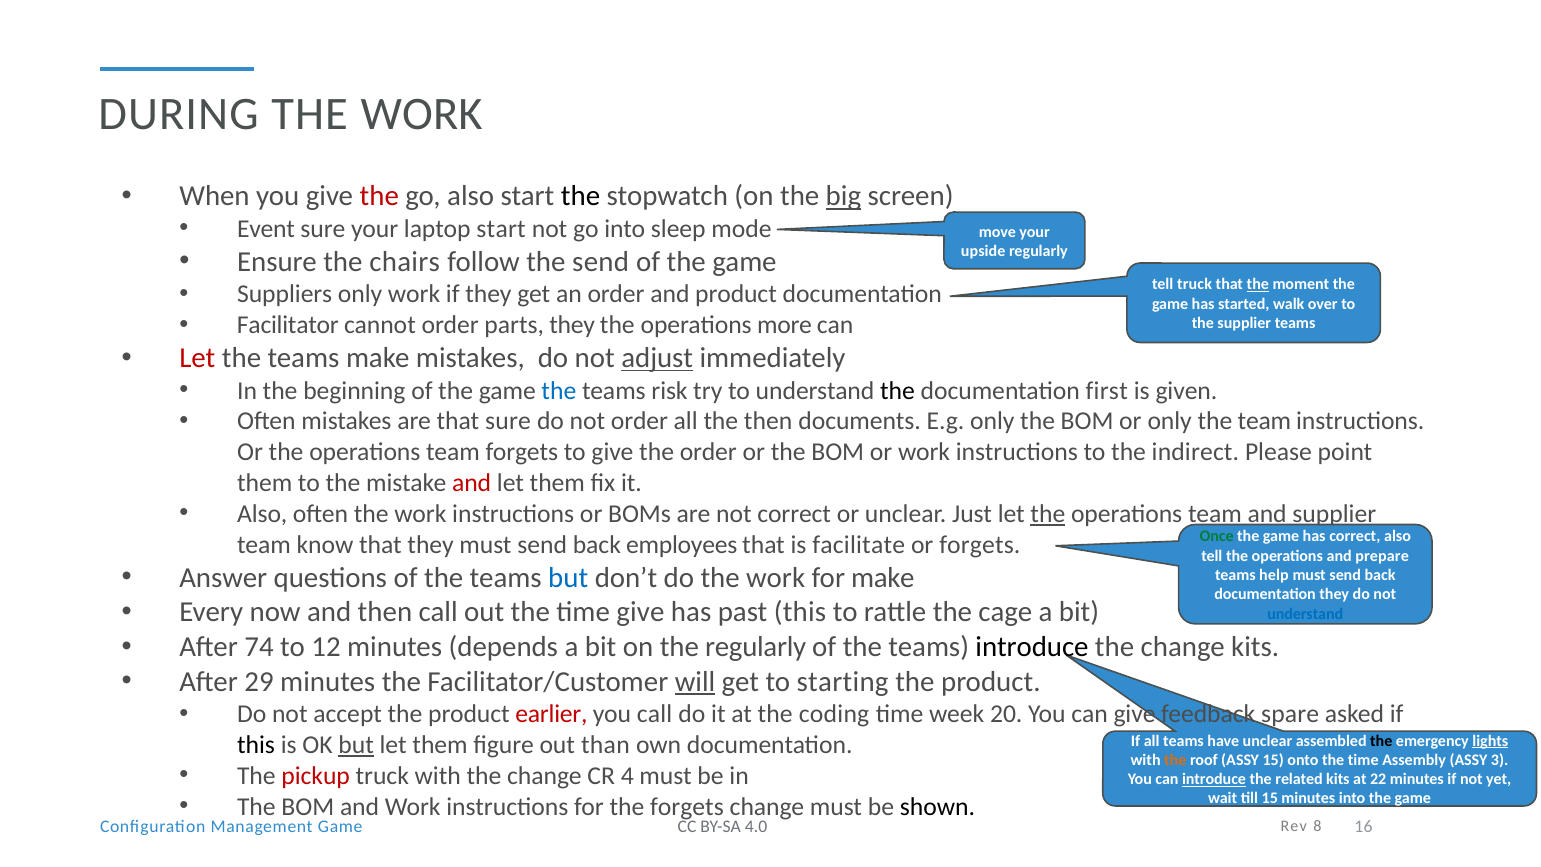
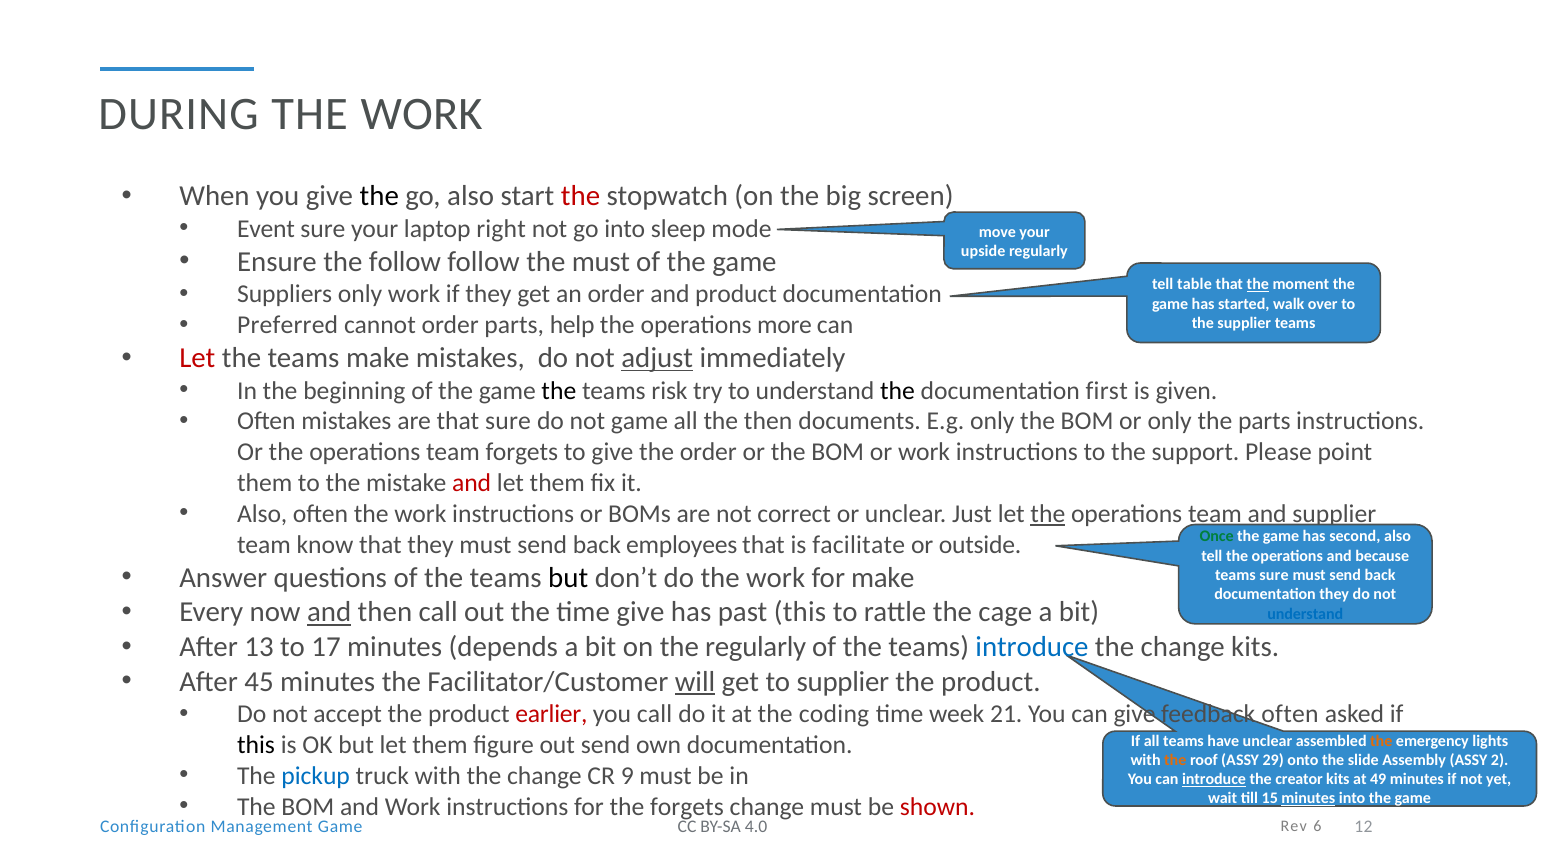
the at (379, 196) colour: red -> black
the at (581, 196) colour: black -> red
big underline: present -> none
laptop start: start -> right
the chairs: chairs -> follow
the send: send -> must
tell truck: truck -> table
Facilitator: Facilitator -> Preferred
parts they: they -> help
the at (559, 391) colour: blue -> black
not order: order -> game
the team: team -> parts
indirect: indirect -> support
has correct: correct -> second
or forgets: forgets -> outside
prepare: prepare -> because
but at (568, 578) colour: blue -> black
teams help: help -> sure
and at (329, 612) underline: none -> present
74: 74 -> 13
12: 12 -> 17
introduce at (1032, 647) colour: black -> blue
29: 29 -> 45
to starting: starting -> supplier
20: 20 -> 21
feedback spare: spare -> often
the at (1381, 741) colour: black -> orange
lights underline: present -> none
but at (356, 745) underline: present -> none
out than: than -> send
ASSY 15: 15 -> 29
onto the time: time -> slide
3: 3 -> 2
pickup colour: red -> blue
4: 4 -> 9
related: related -> creator
22: 22 -> 49
minutes at (1308, 798) underline: none -> present
shown colour: black -> red
8: 8 -> 6
16: 16 -> 12
